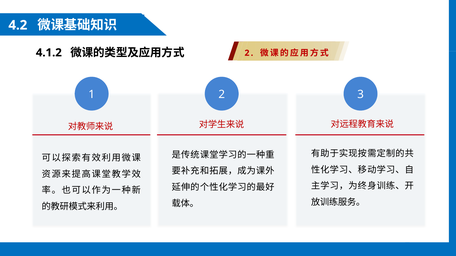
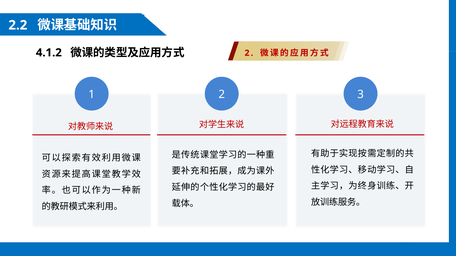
4.2: 4.2 -> 2.2
